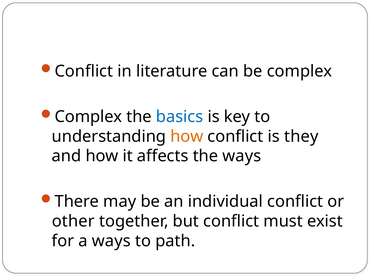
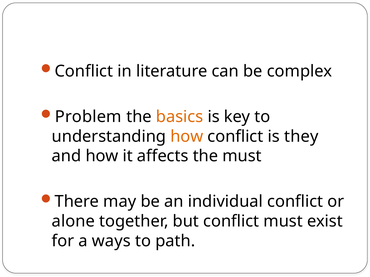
Complex at (88, 117): Complex -> Problem
basics colour: blue -> orange
the ways: ways -> must
other: other -> alone
